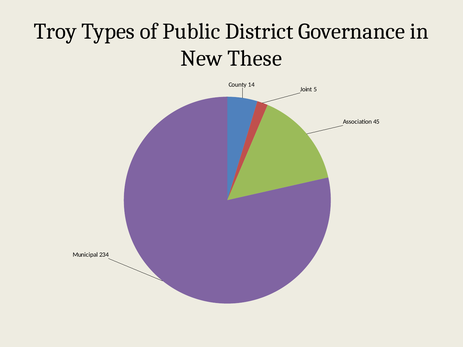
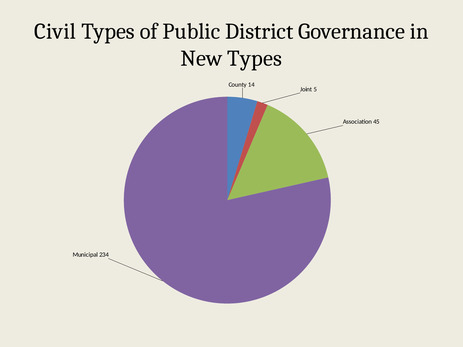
Troy: Troy -> Civil
New These: These -> Types
